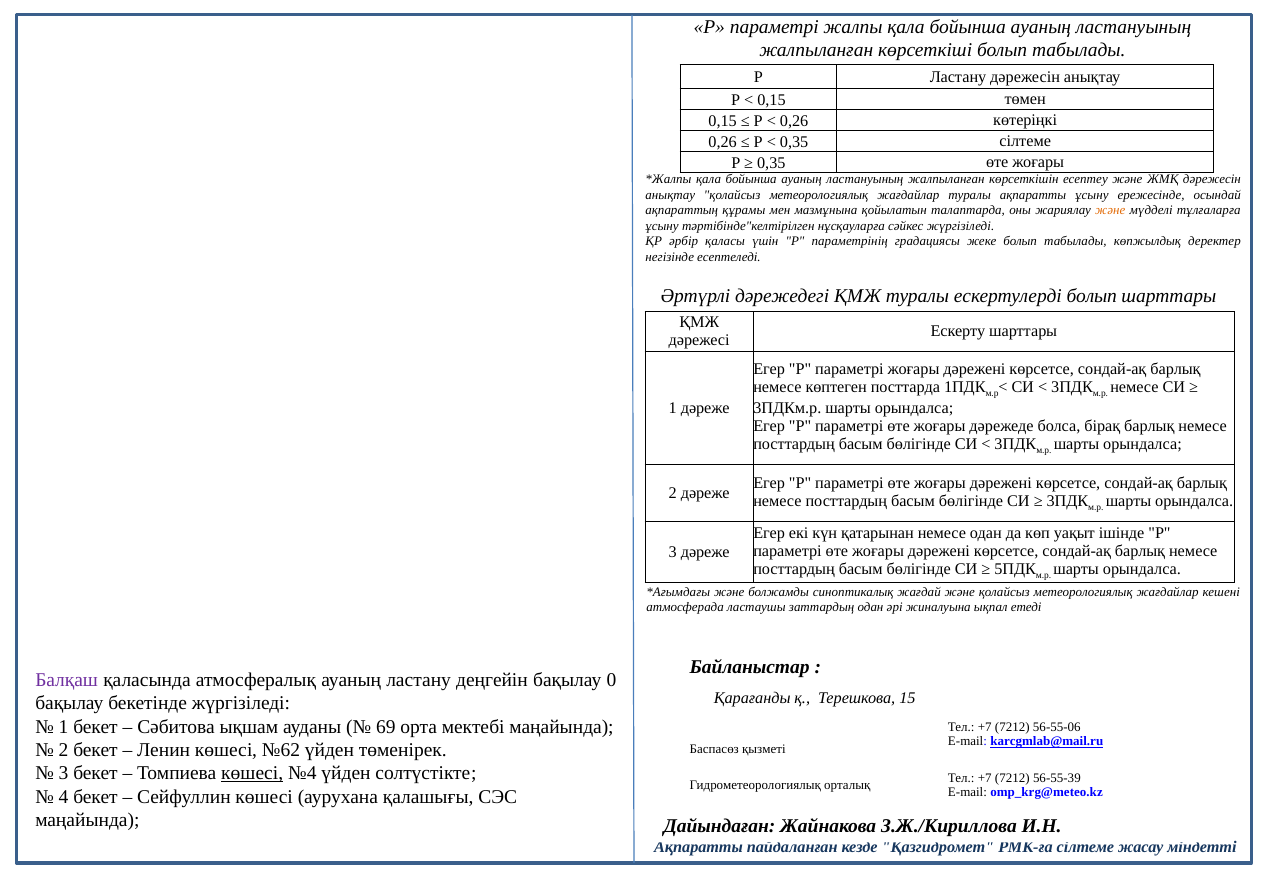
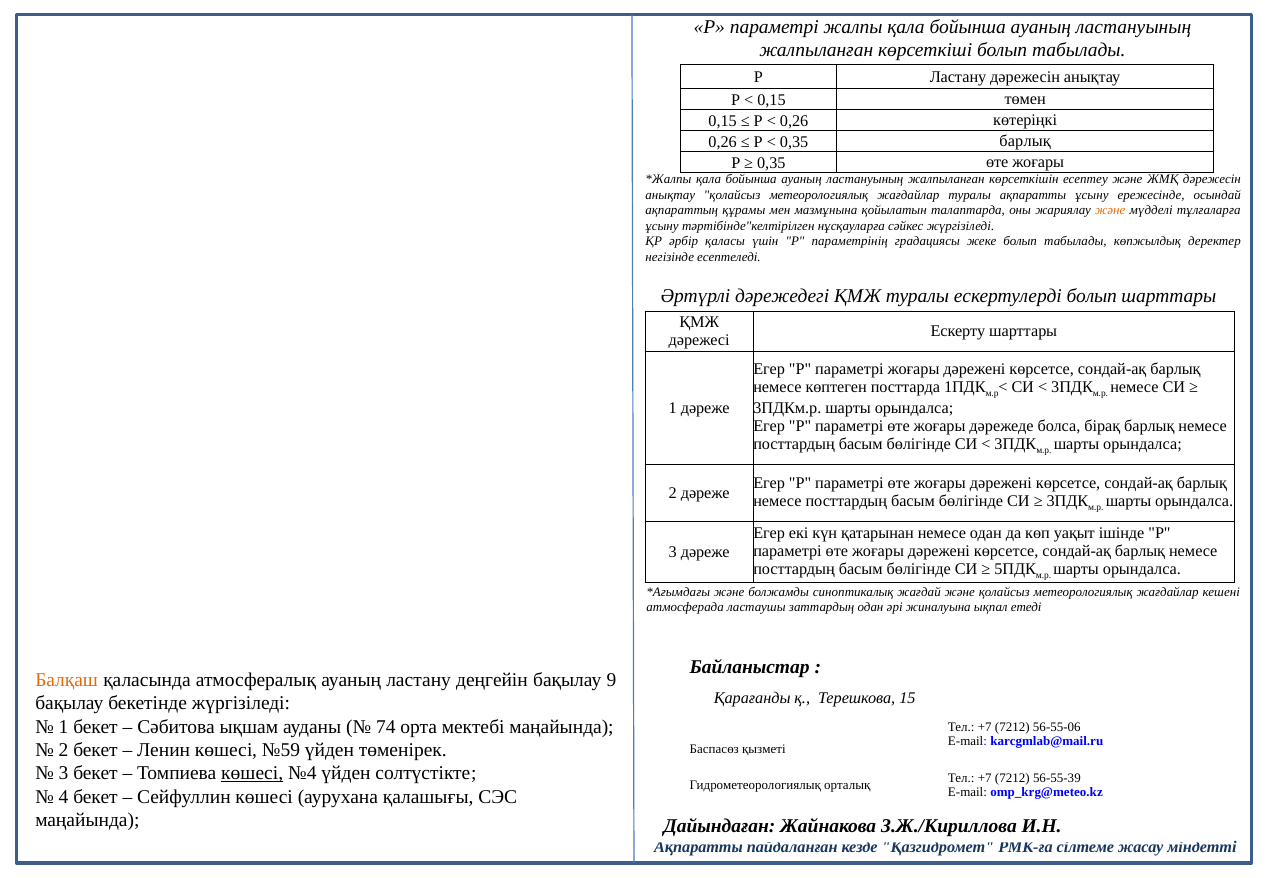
0,35 сілтеме: сілтеме -> барлық
Балқаш colour: purple -> orange
0: 0 -> 9
69: 69 -> 74
karcgmlab@mail.ru underline: present -> none
№62: №62 -> №59
